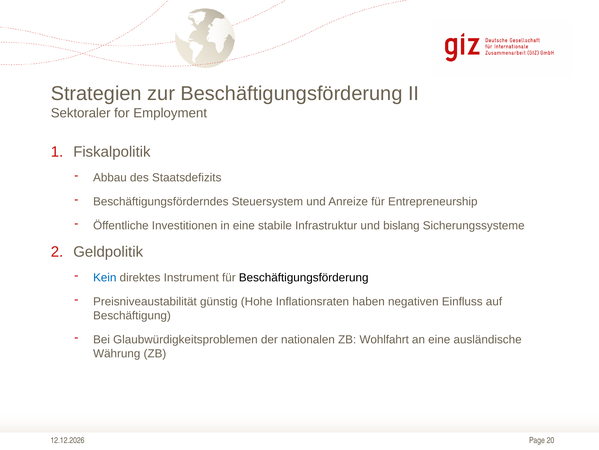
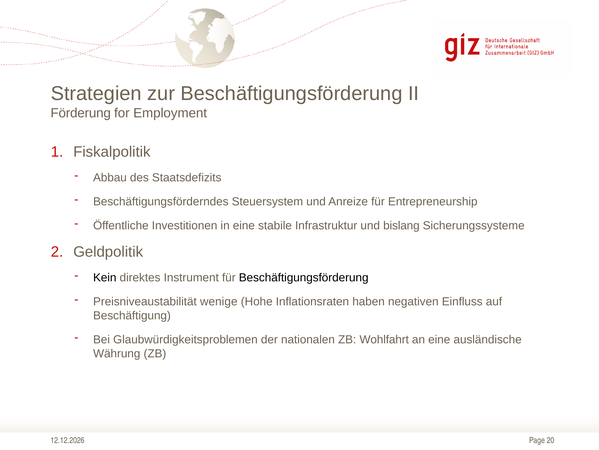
Sektoraler: Sektoraler -> Förderung
Kein colour: blue -> black
günstig: günstig -> wenige
